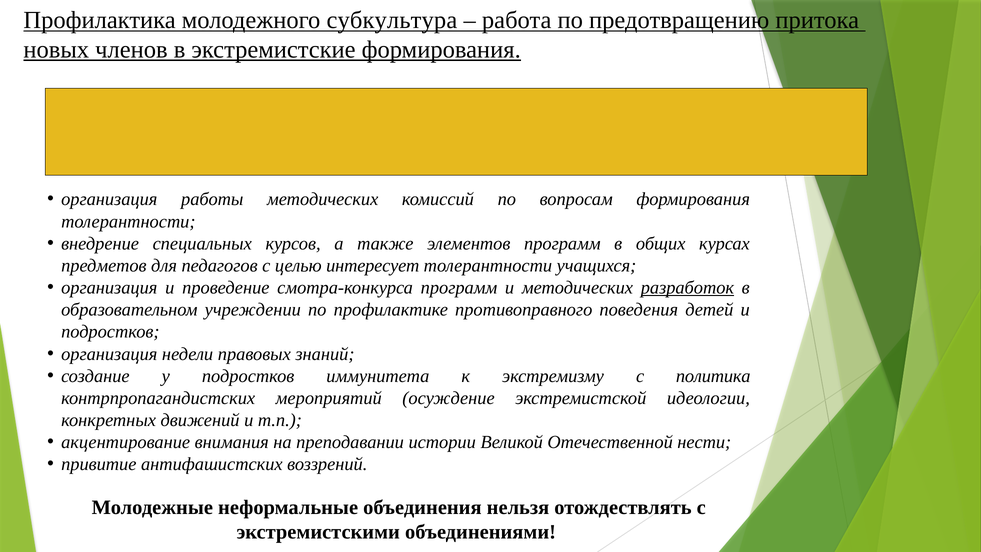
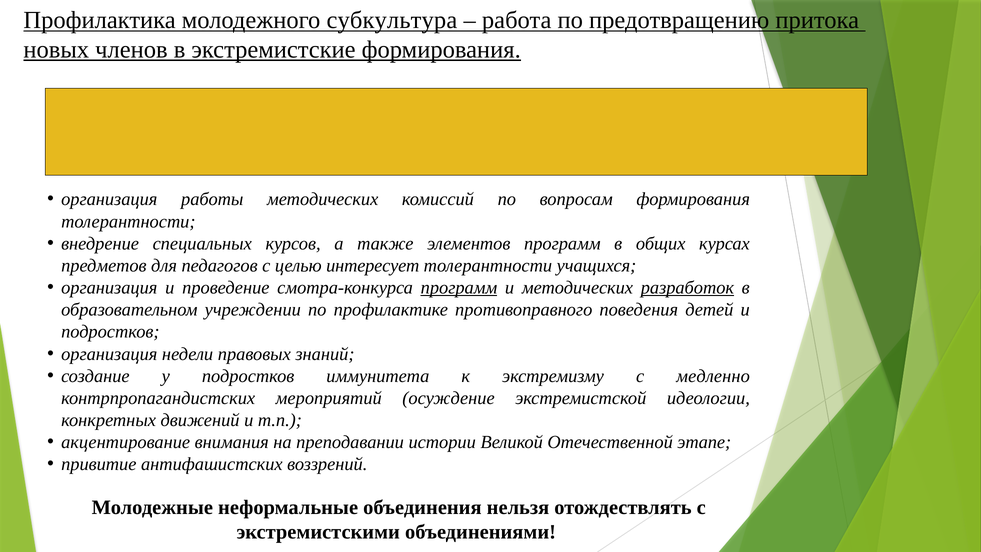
программ at (459, 288) underline: none -> present
политика: политика -> медленно
нести: нести -> этапе
